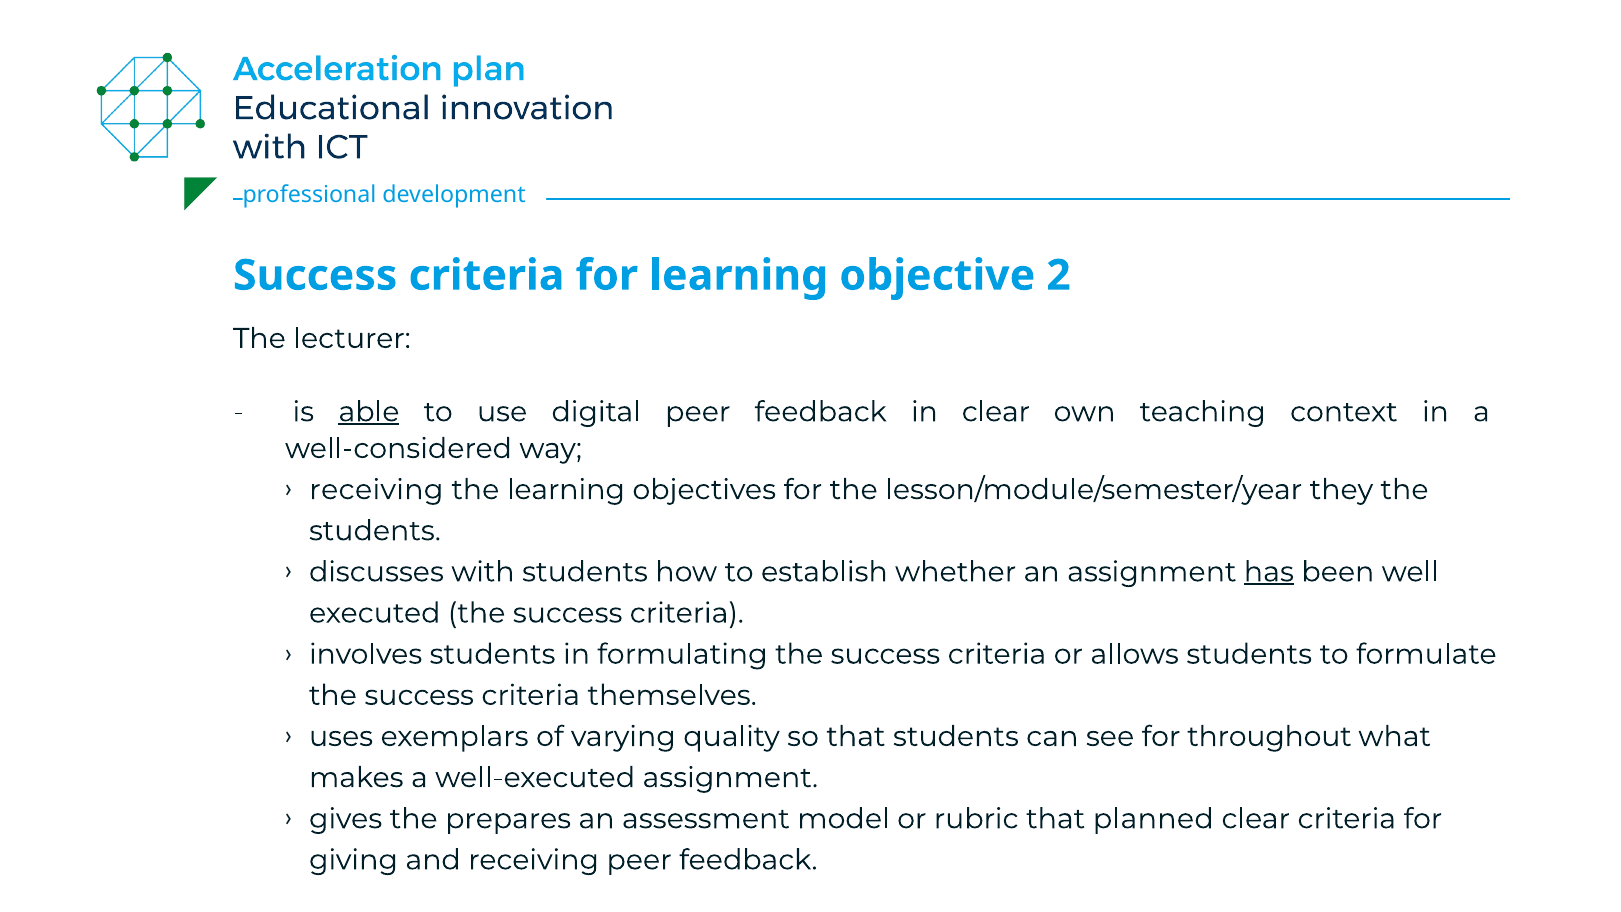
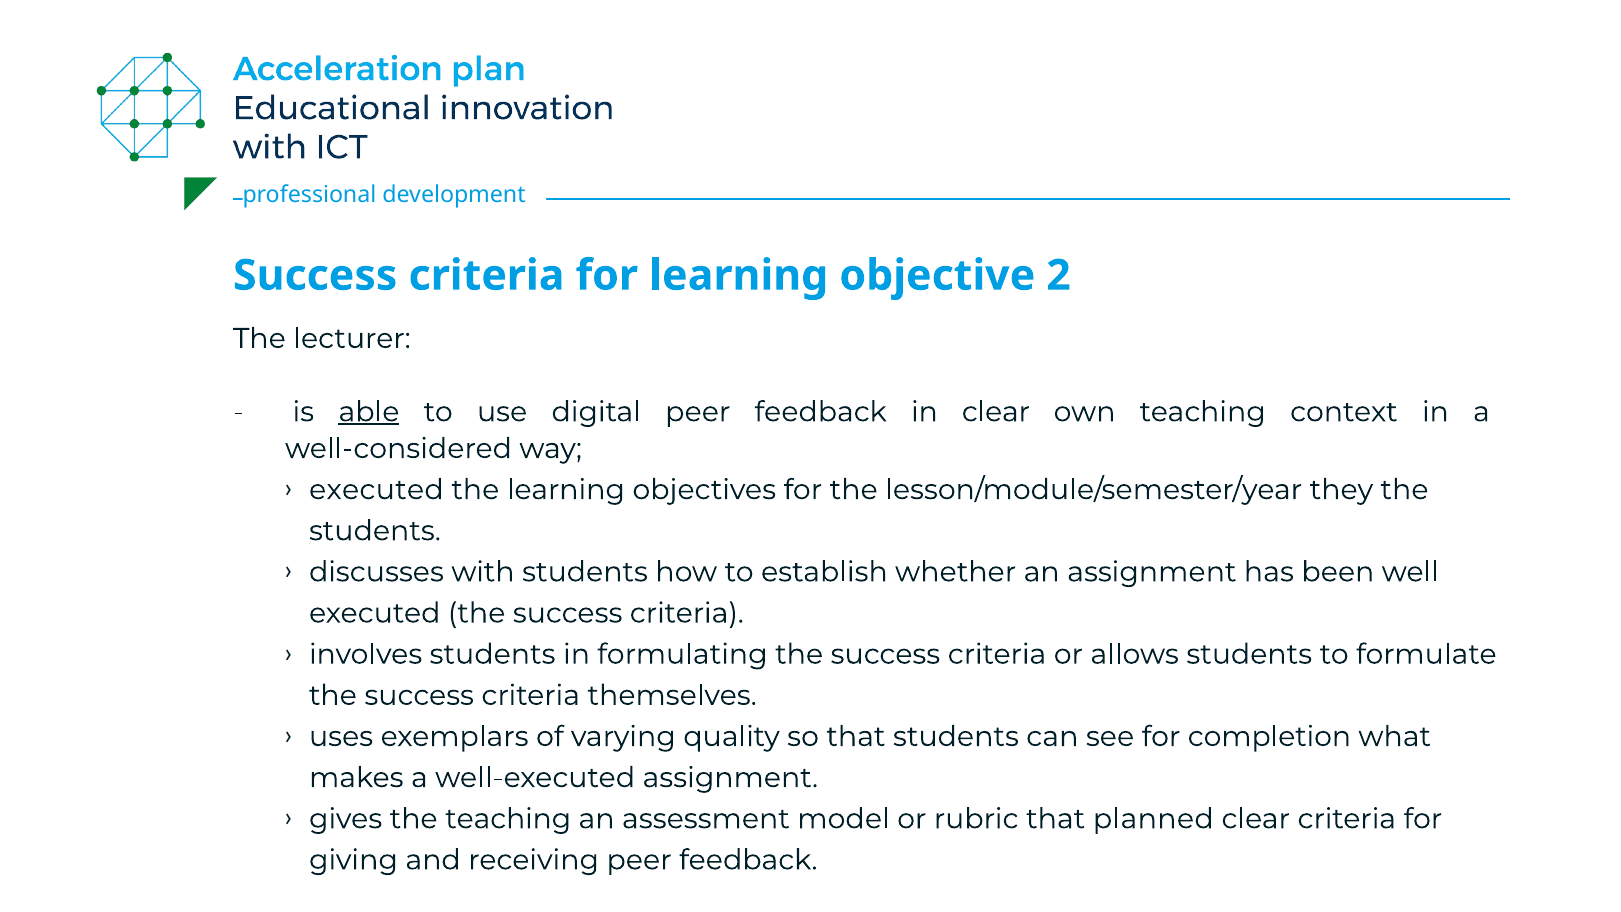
receiving at (376, 490): receiving -> executed
has underline: present -> none
throughout: throughout -> completion
the prepares: prepares -> teaching
